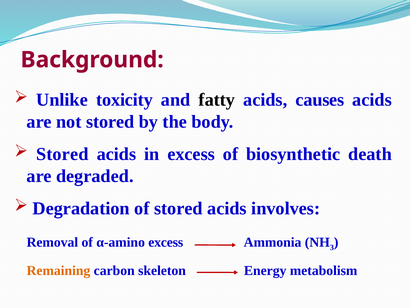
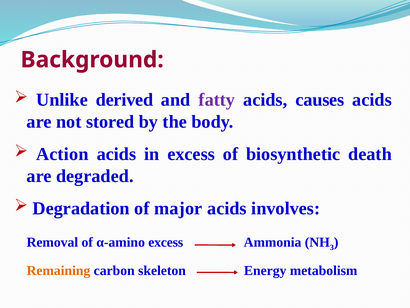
toxicity: toxicity -> derived
fatty colour: black -> purple
Stored at (62, 154): Stored -> Action
of stored: stored -> major
